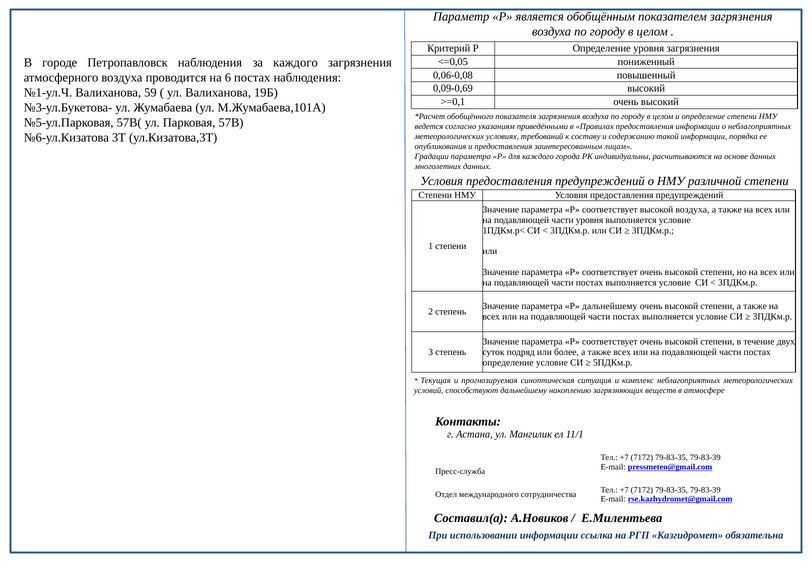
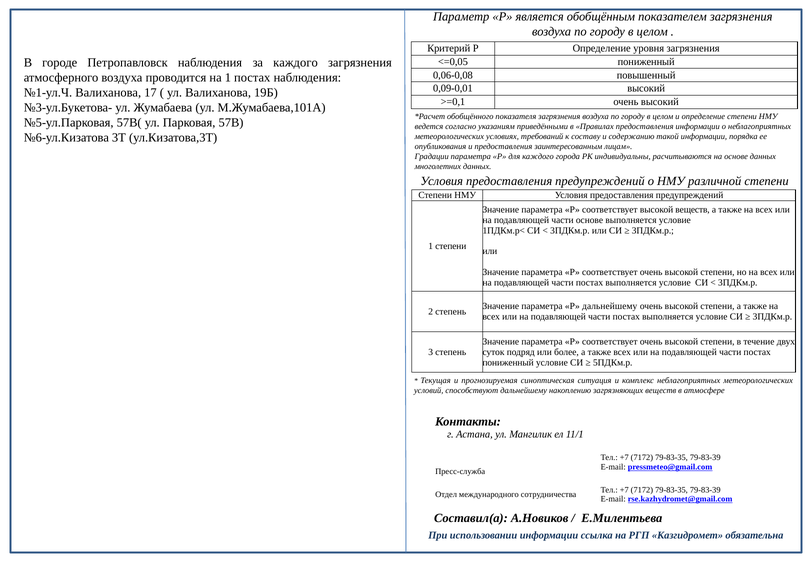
на 6: 6 -> 1
0,09-0,69: 0,09-0,69 -> 0,09-0,01
59: 59 -> 17
высокой воздуха: воздуха -> веществ
части уровня: уровня -> основе
определение at (508, 363): определение -> пониженный
